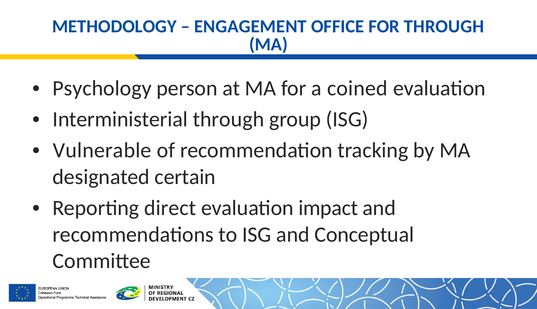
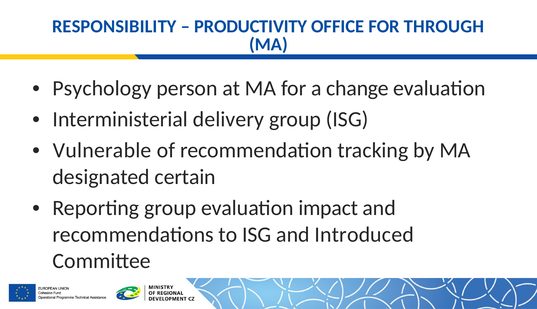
METHODOLOGY: METHODOLOGY -> RESPONSIBILITY
ENGAGEMENT: ENGAGEMENT -> PRODUCTIVITY
coined: coined -> change
Interministerial through: through -> delivery
Reporting direct: direct -> group
Conceptual: Conceptual -> Introduced
